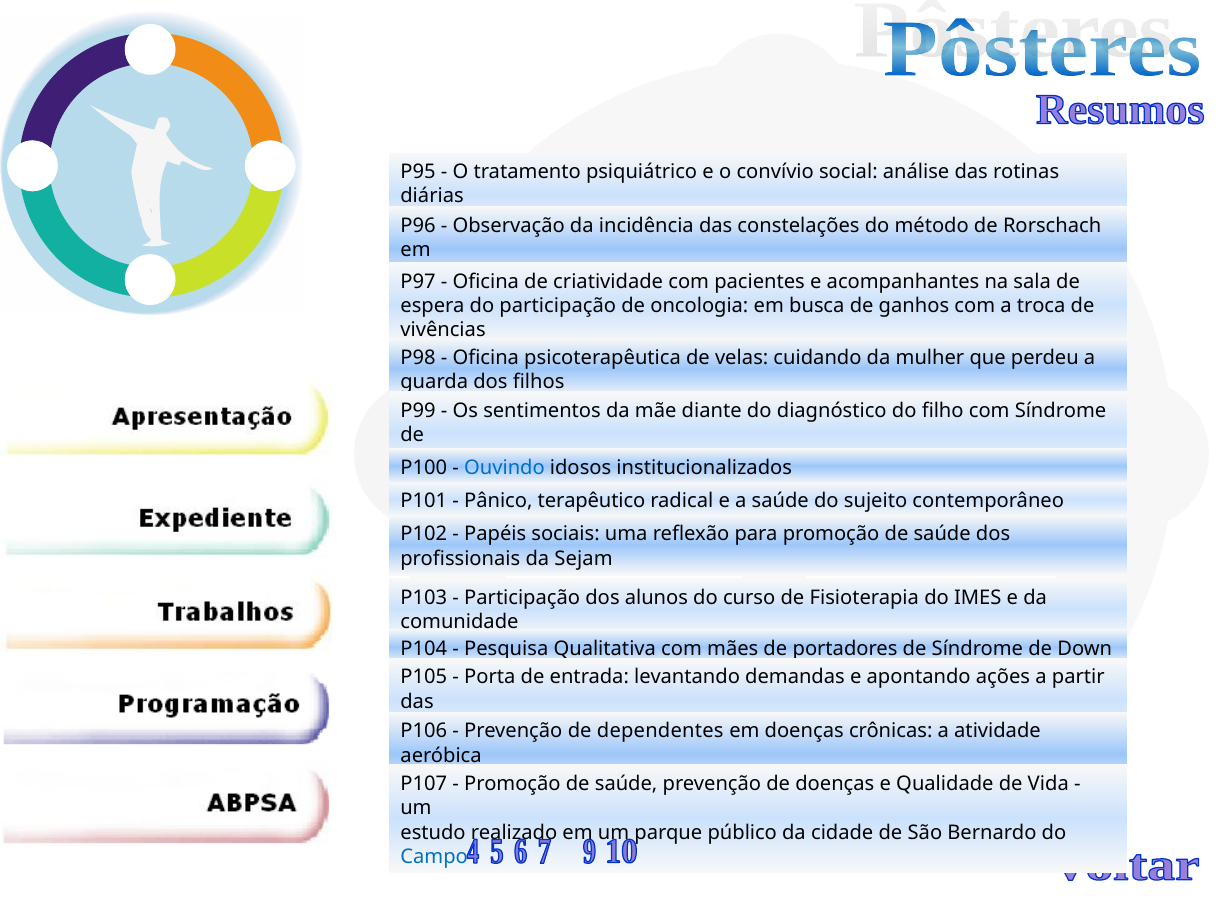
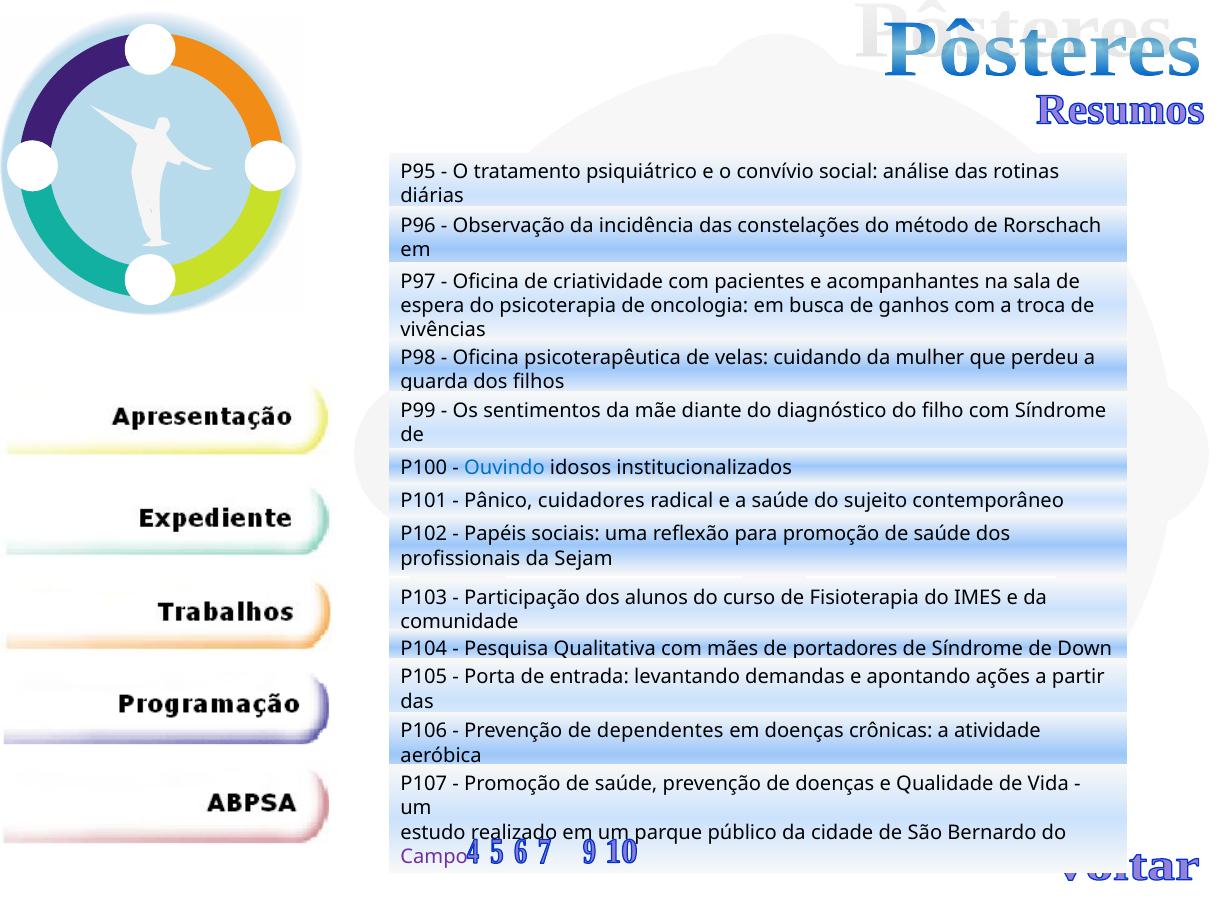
do participação: participação -> psicoterapia
terapêutico: terapêutico -> cuidadores
Campo colour: blue -> purple
